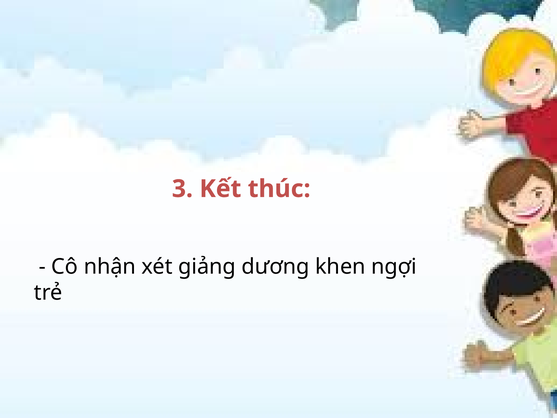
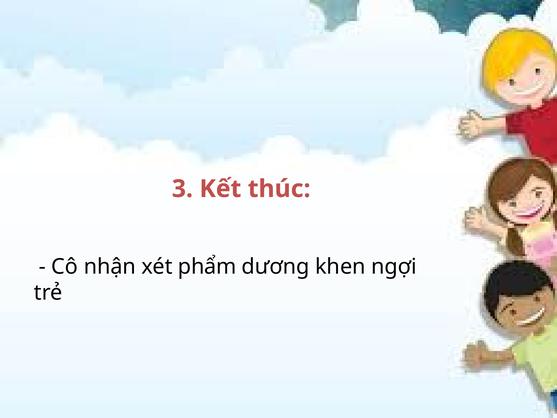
giảng: giảng -> phẩm
